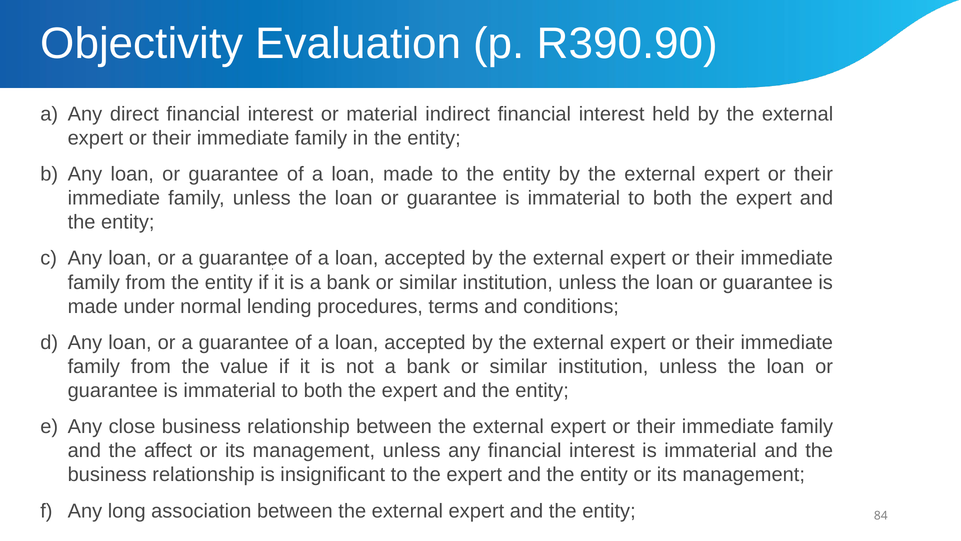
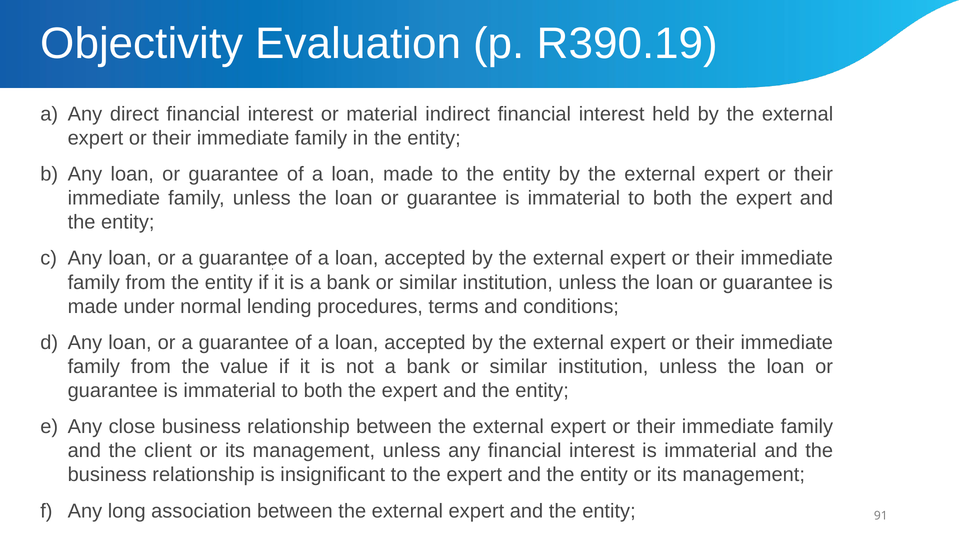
R390.90: R390.90 -> R390.19
affect: affect -> client
84: 84 -> 91
